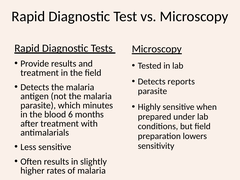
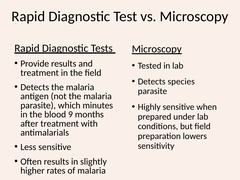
reports: reports -> species
6: 6 -> 9
